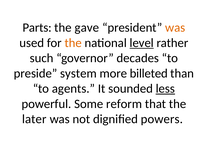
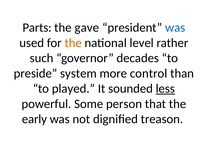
was at (175, 28) colour: orange -> blue
level underline: present -> none
billeted: billeted -> control
agents: agents -> played
reform: reform -> person
later: later -> early
powers: powers -> treason
